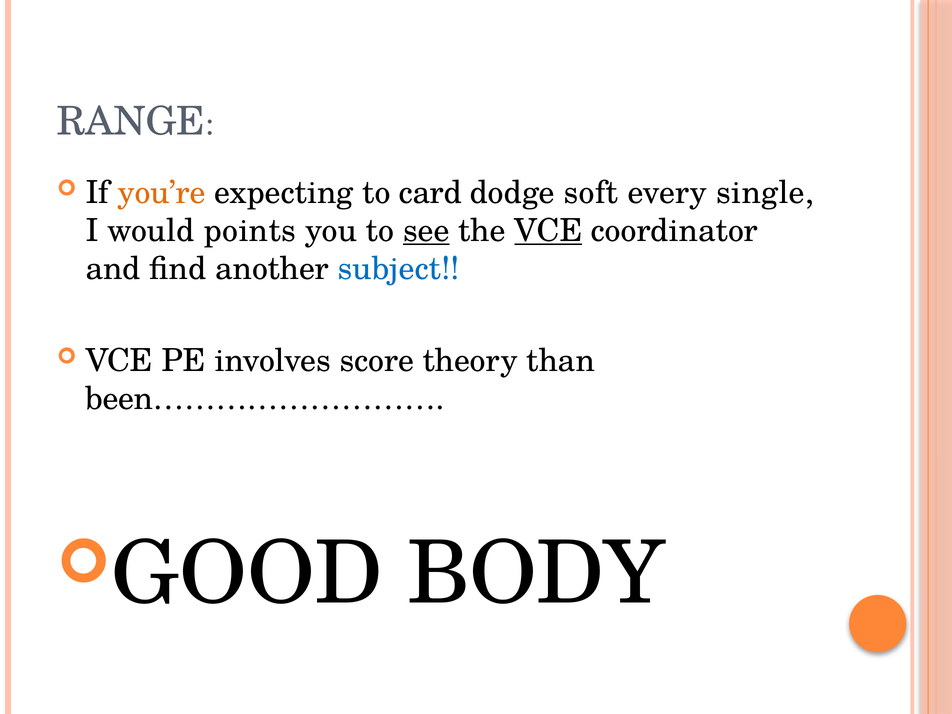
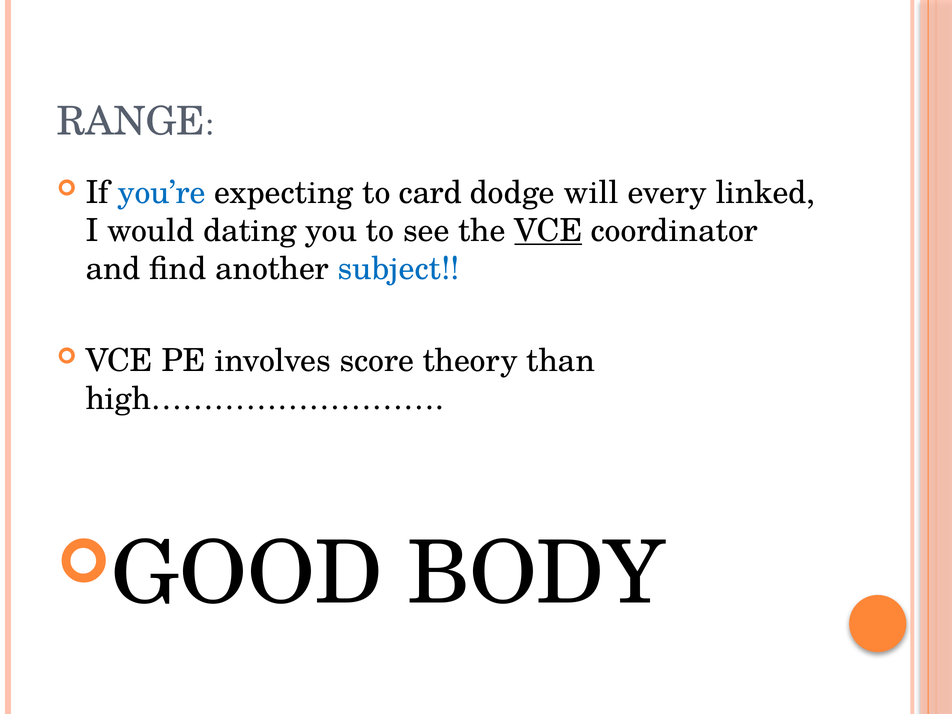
you’re colour: orange -> blue
soft: soft -> will
single: single -> linked
points: points -> dating
see underline: present -> none
been………………………: been……………………… -> high………………………
